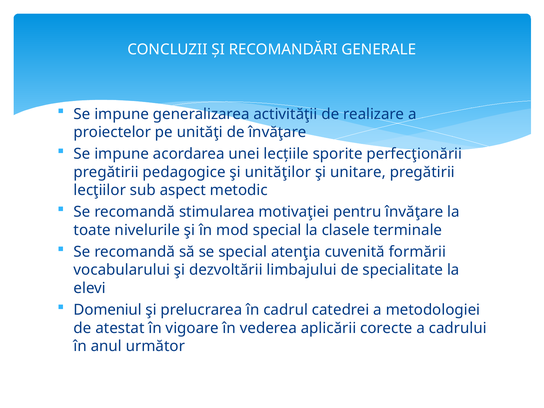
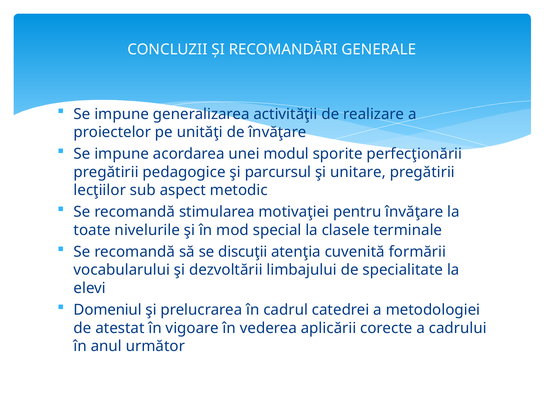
lecțiile: lecțiile -> modul
unităţilor: unităţilor -> parcursul
se special: special -> discuţii
